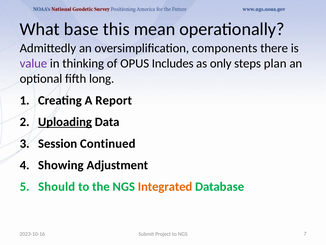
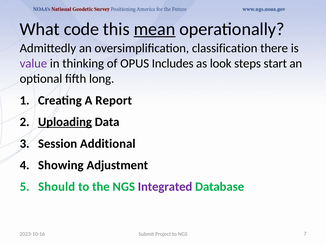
base: base -> code
mean underline: none -> present
components: components -> classification
only: only -> look
plan: plan -> start
Continued: Continued -> Additional
Integrated colour: orange -> purple
